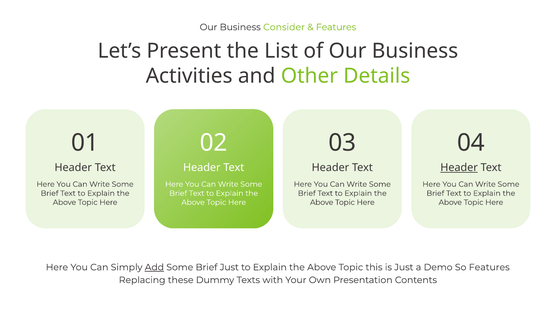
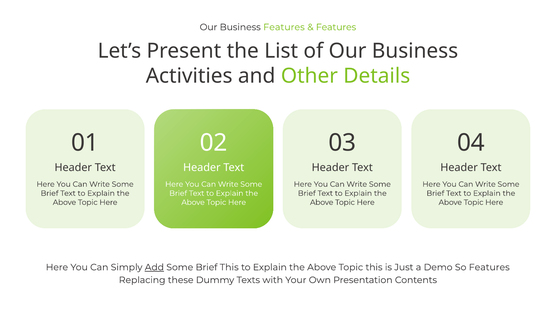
Business Consider: Consider -> Features
Header at (459, 168) underline: present -> none
Brief Just: Just -> This
